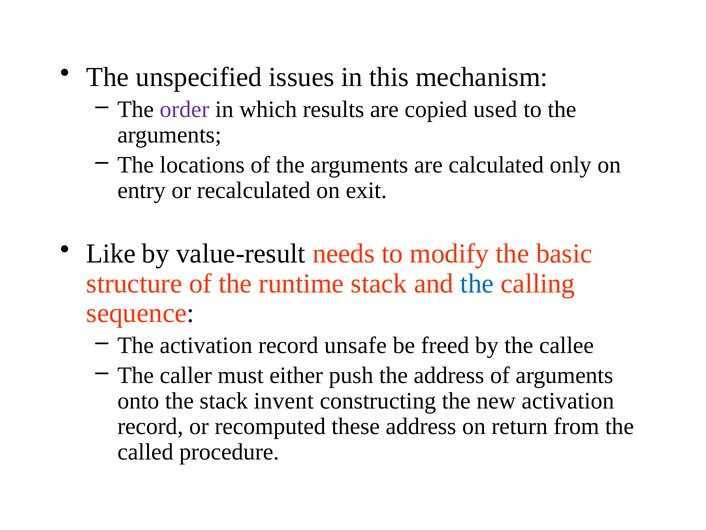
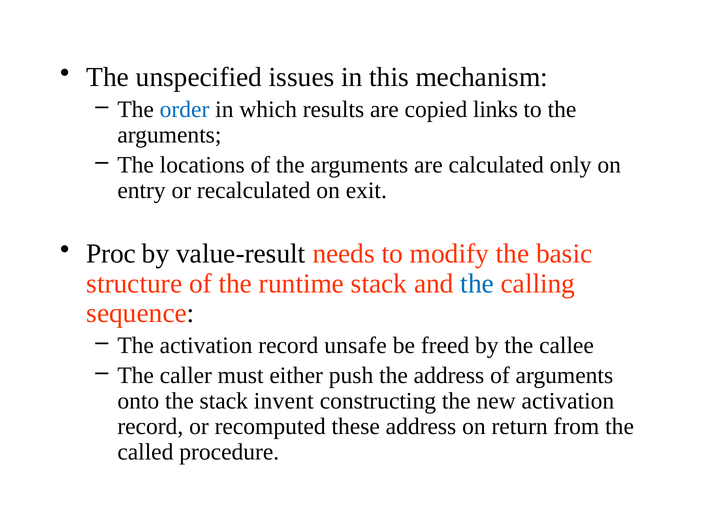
order colour: purple -> blue
used: used -> links
Like: Like -> Proc
